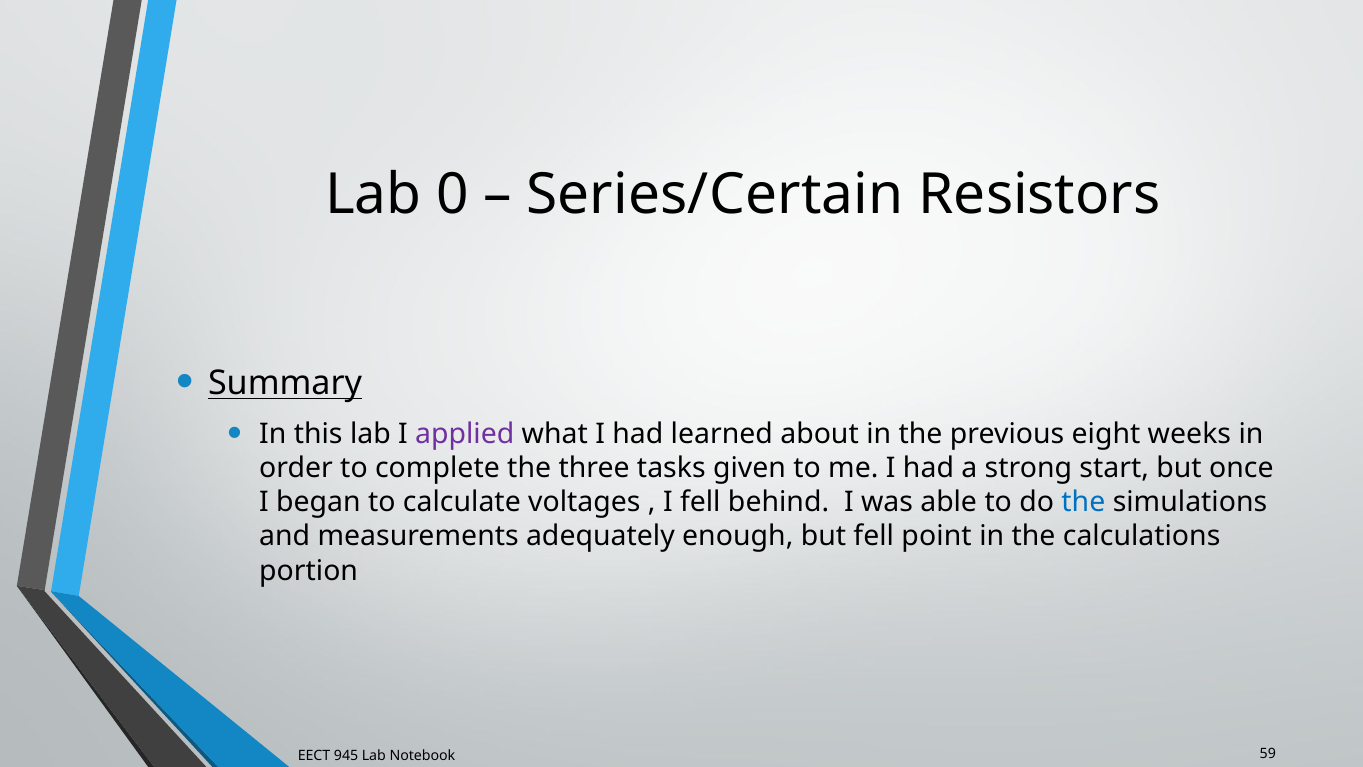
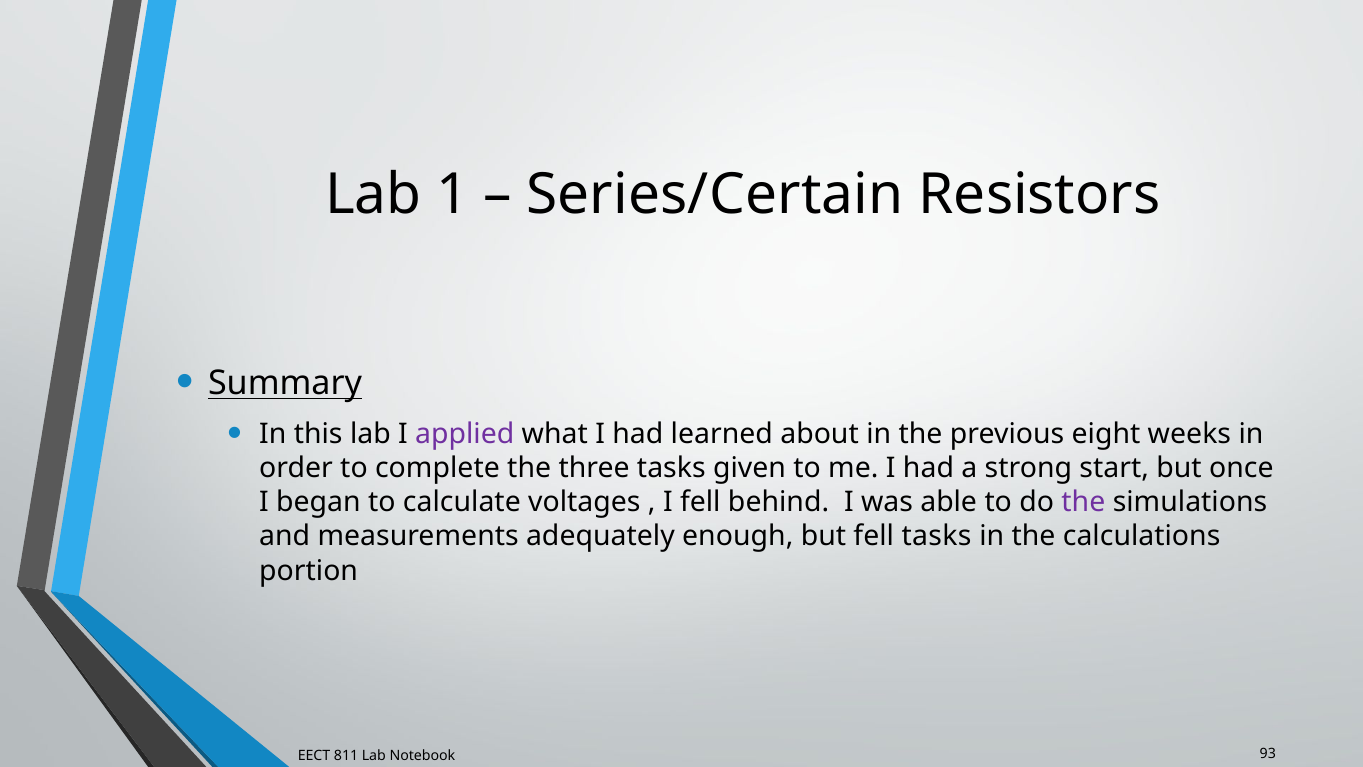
0: 0 -> 1
the at (1083, 502) colour: blue -> purple
fell point: point -> tasks
945: 945 -> 811
59: 59 -> 93
